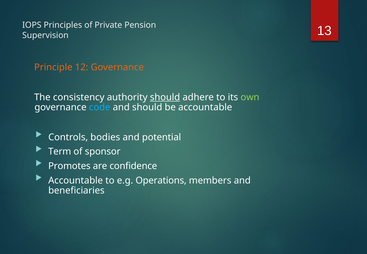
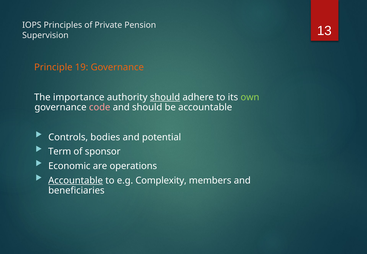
12: 12 -> 19
consistency: consistency -> importance
code colour: light blue -> pink
Promotes: Promotes -> Economic
confidence: confidence -> operations
Accountable at (76, 180) underline: none -> present
Operations: Operations -> Complexity
